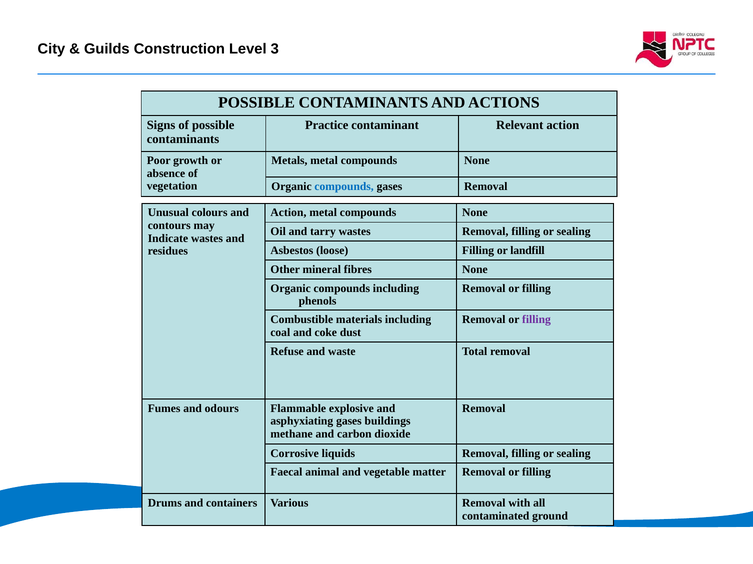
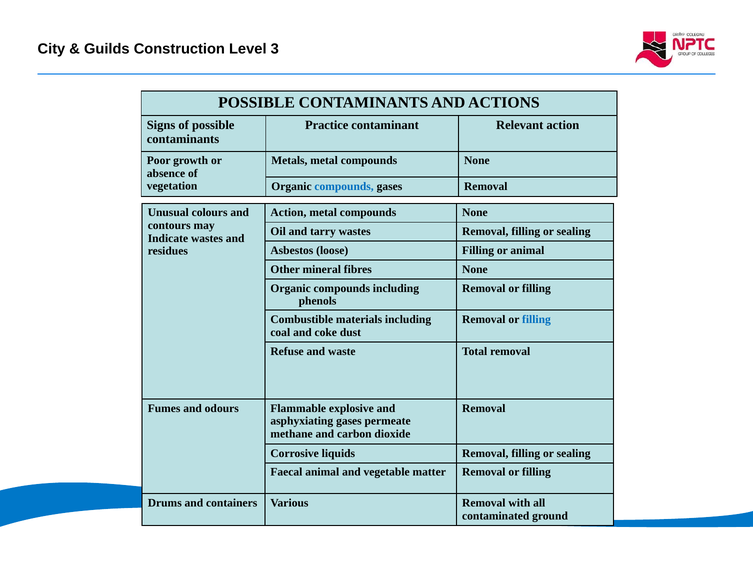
or landfill: landfill -> animal
filling at (536, 320) colour: purple -> blue
buildings: buildings -> permeate
